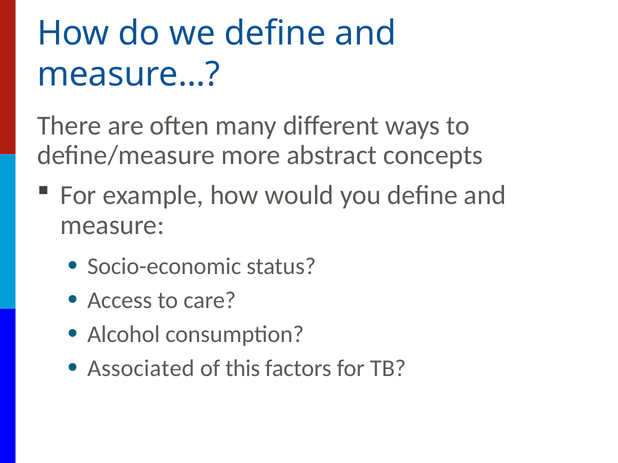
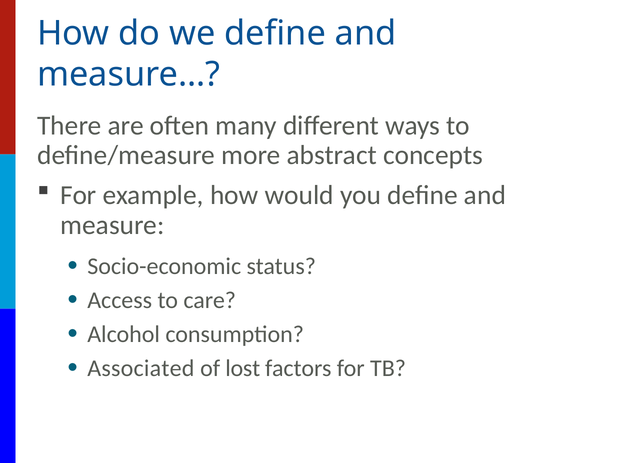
this: this -> lost
